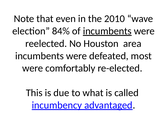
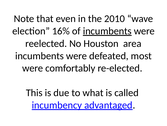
84%: 84% -> 16%
